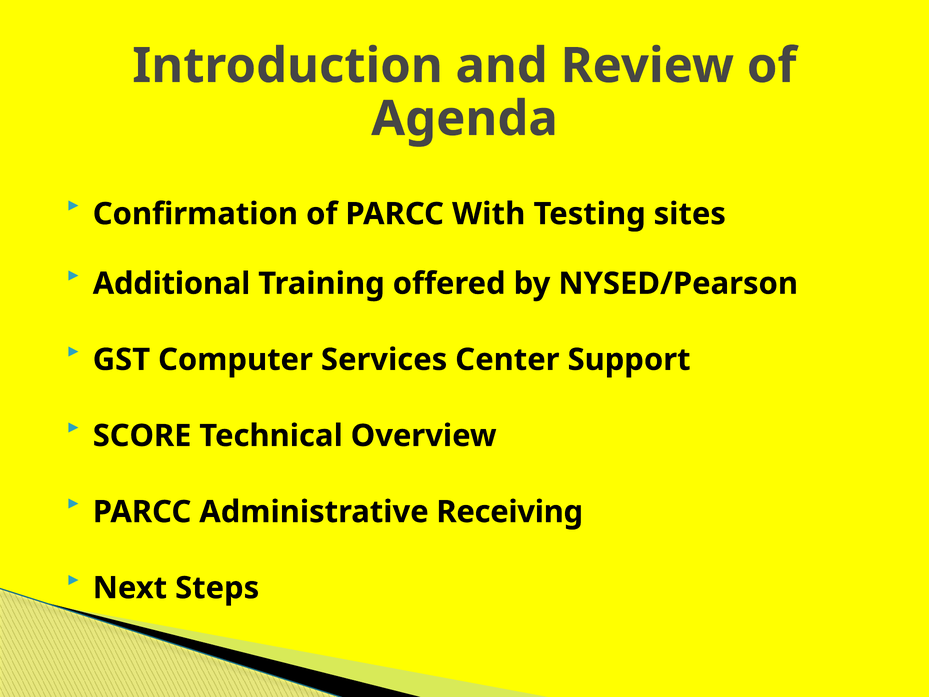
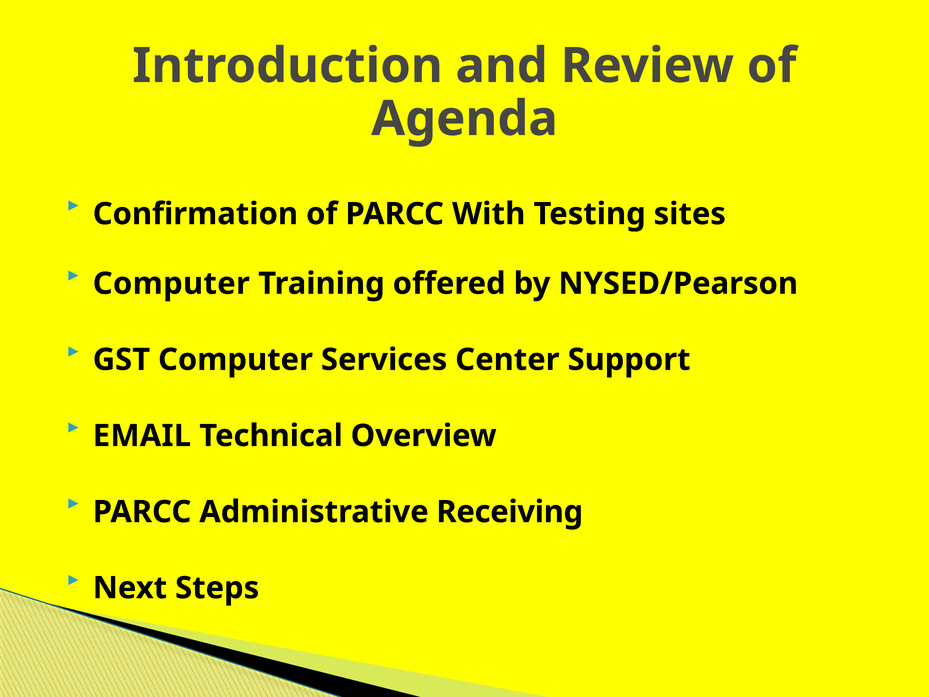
Additional at (172, 284): Additional -> Computer
SCORE: SCORE -> EMAIL
